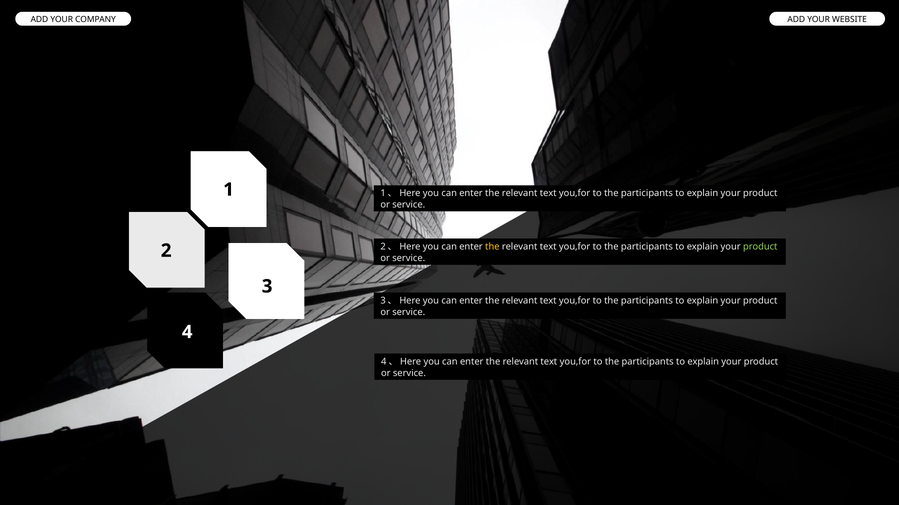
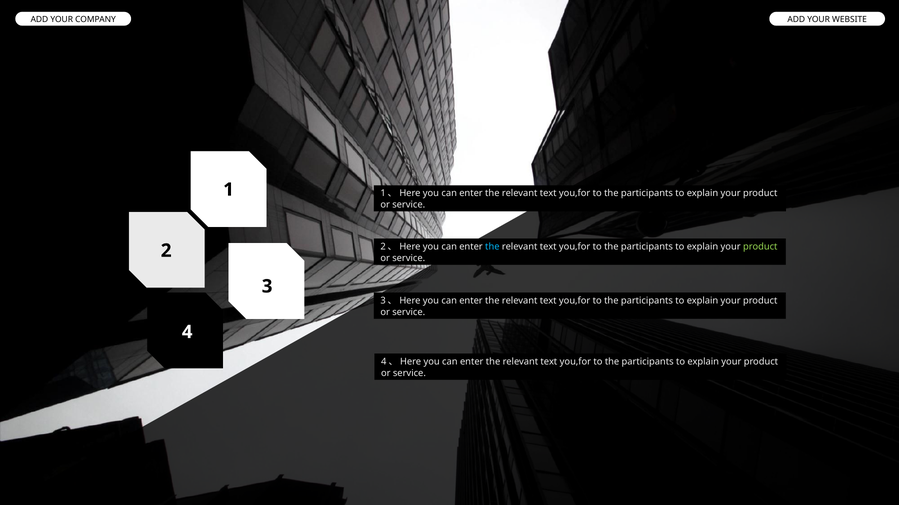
the at (492, 247) colour: yellow -> light blue
